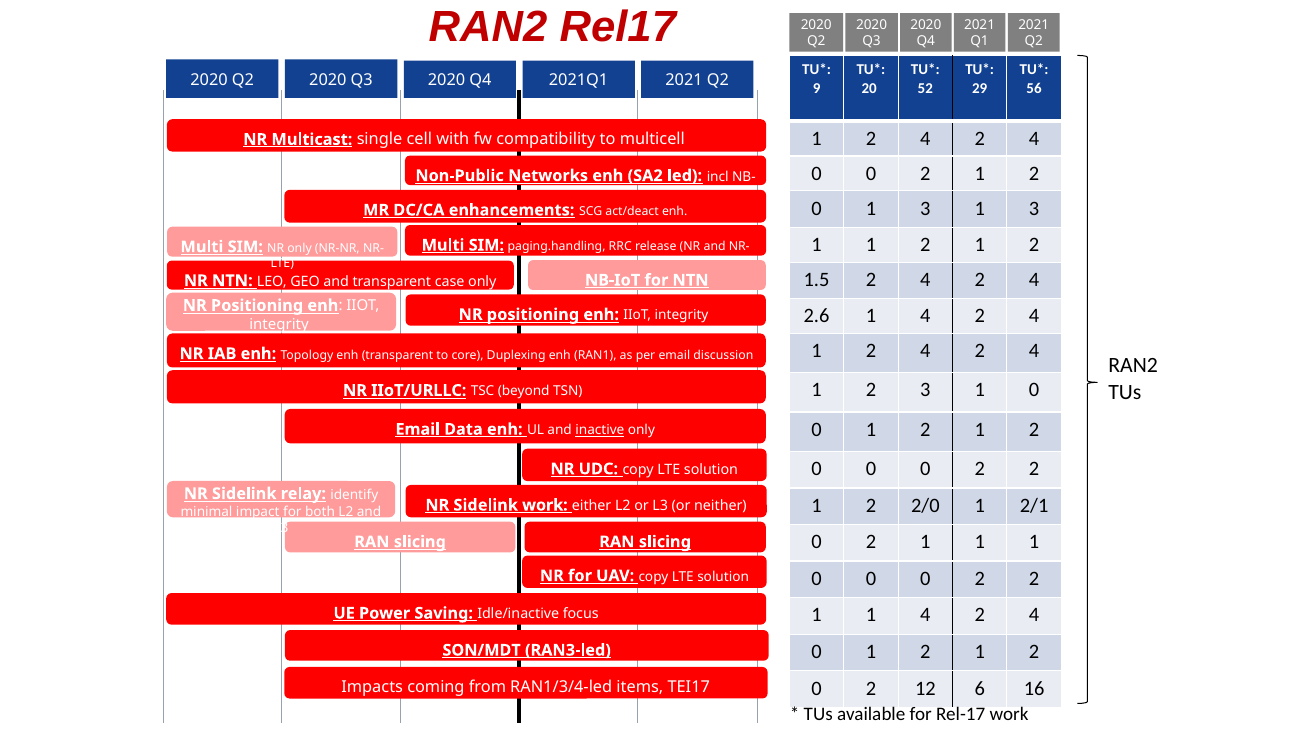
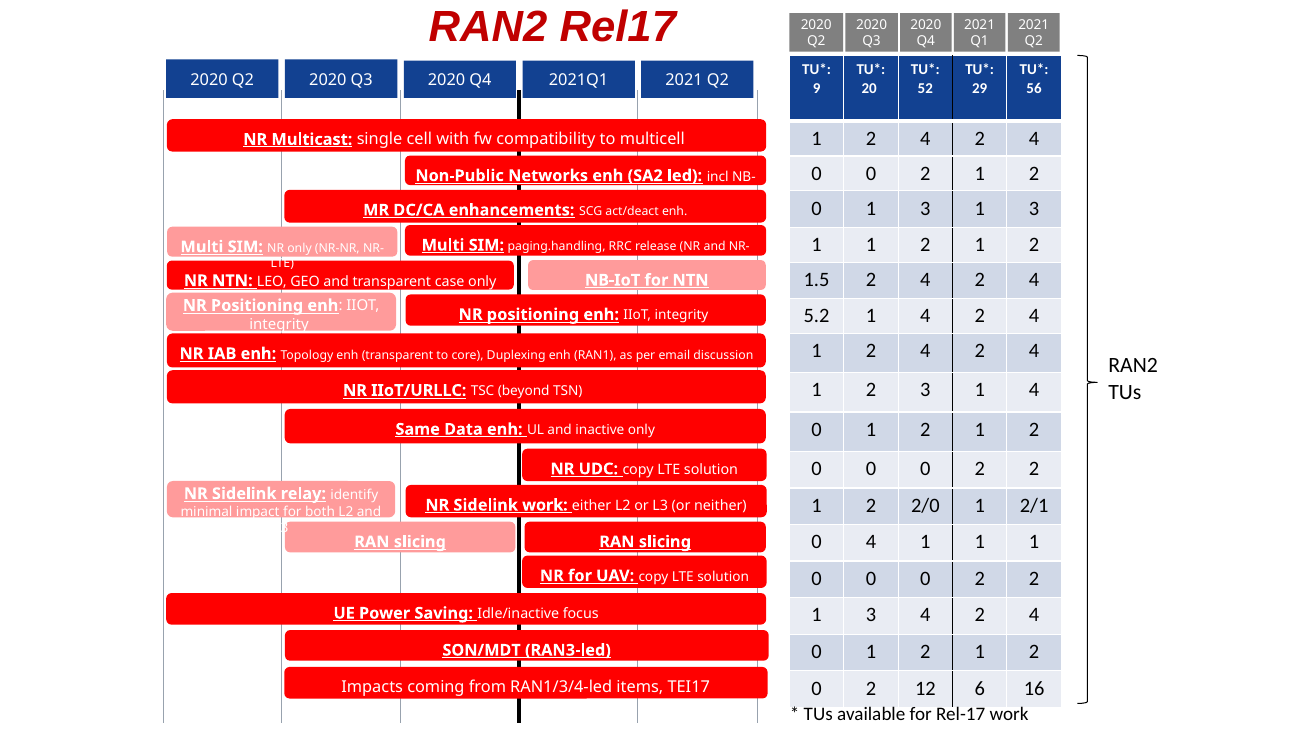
2.6: 2.6 -> 5.2
3 1 0: 0 -> 4
Email at (418, 429): Email -> Same
inactive underline: present -> none
2 at (871, 542): 2 -> 4
1 at (871, 615): 1 -> 3
